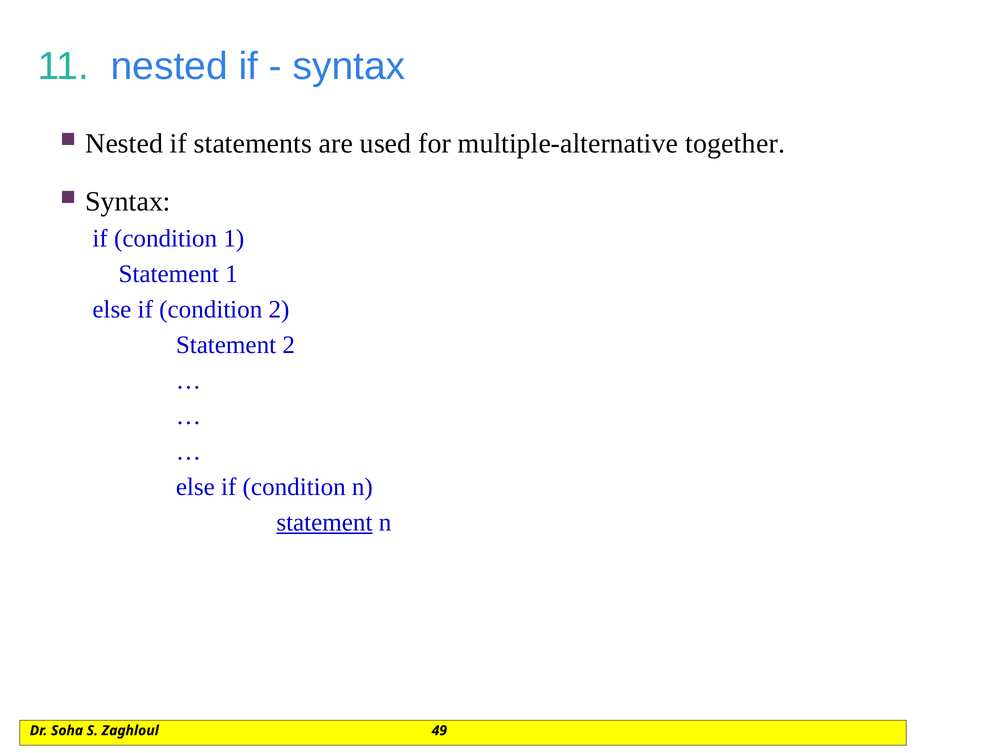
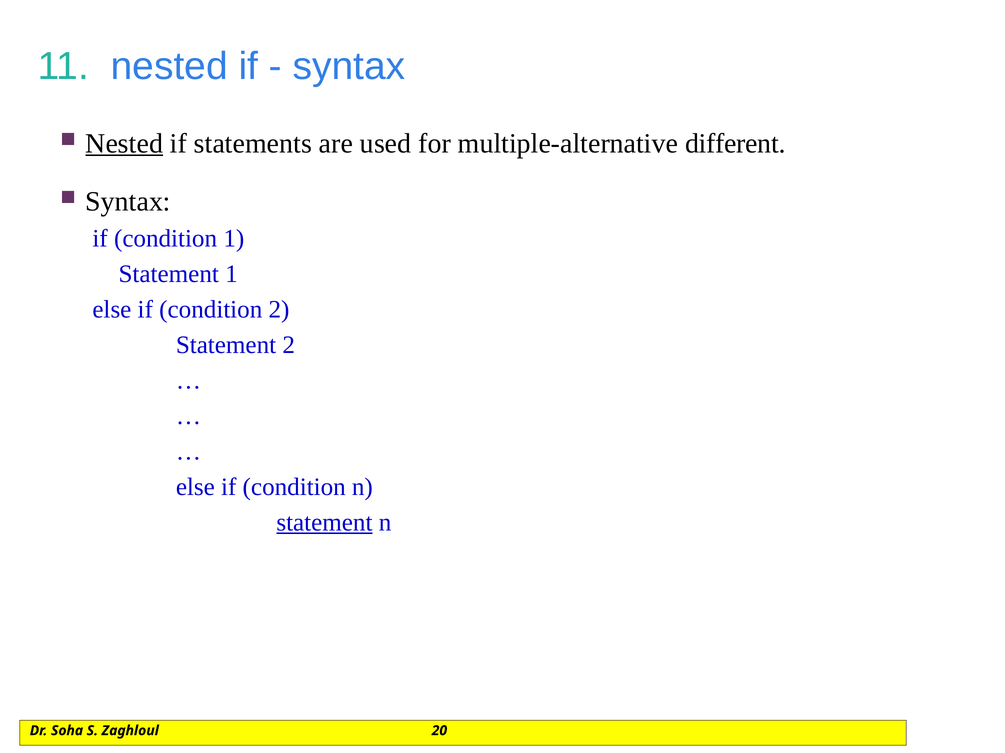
Nested at (124, 144) underline: none -> present
together: together -> different
49: 49 -> 20
